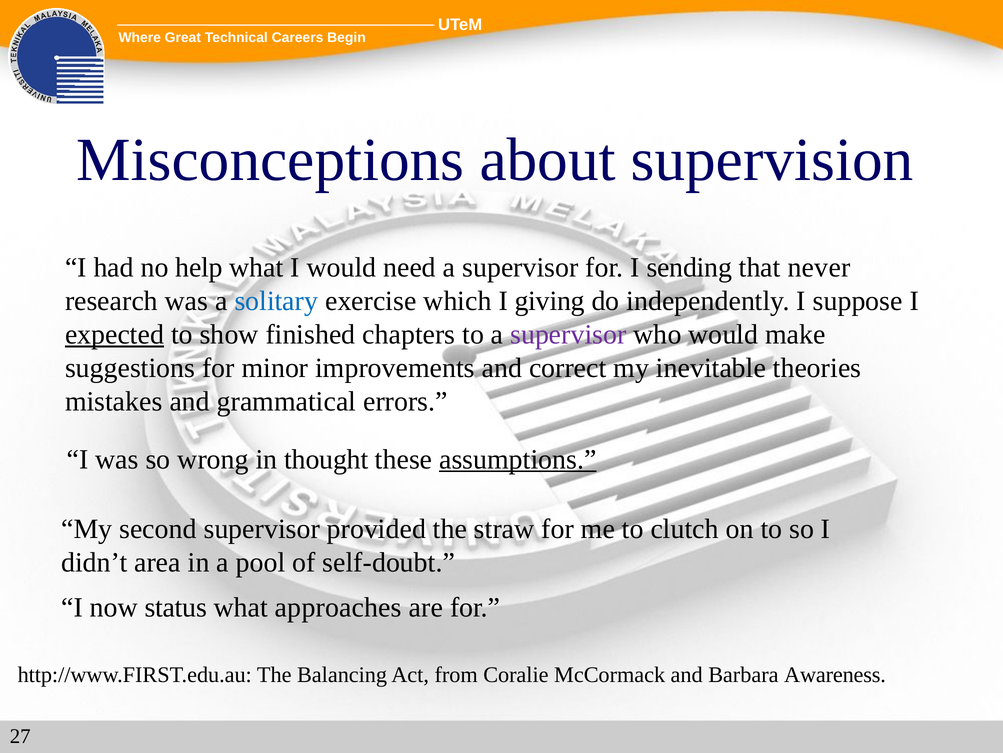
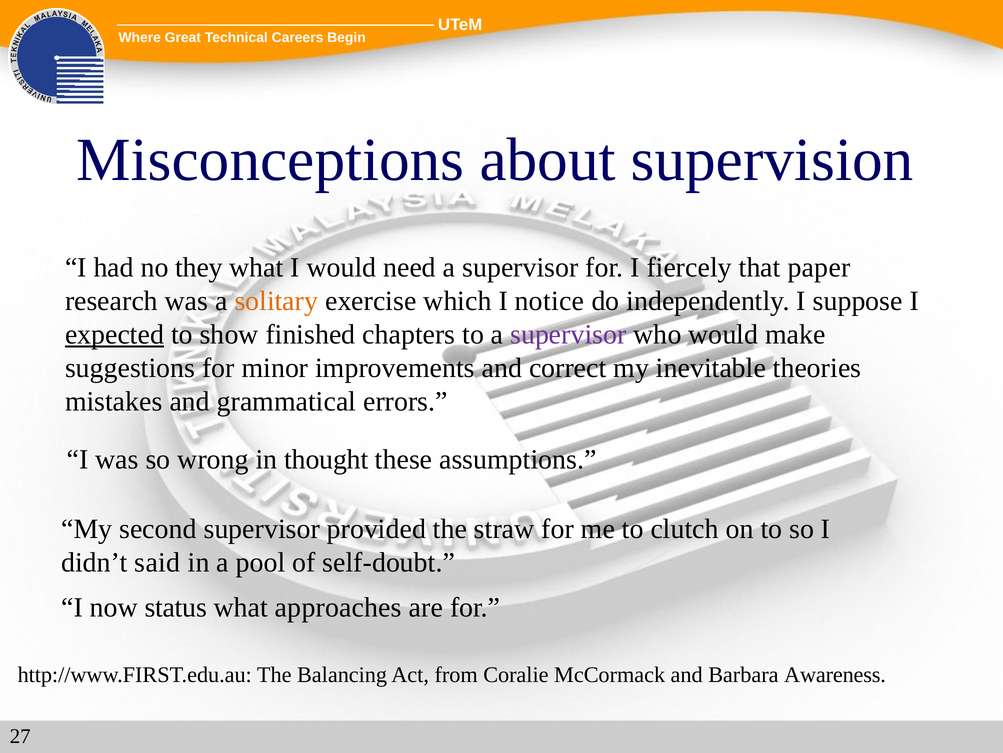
help: help -> they
sending: sending -> fiercely
never: never -> paper
solitary colour: blue -> orange
giving: giving -> notice
assumptions underline: present -> none
area: area -> said
